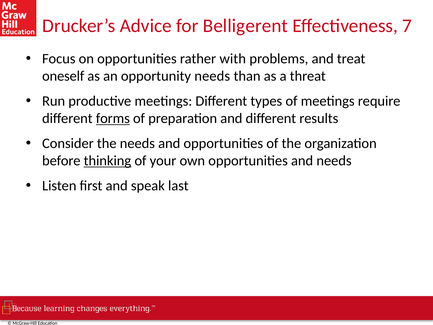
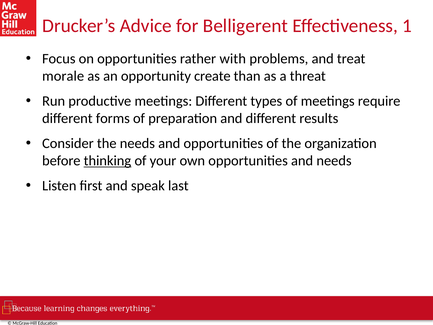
7: 7 -> 1
oneself: oneself -> morale
opportunity needs: needs -> create
forms underline: present -> none
